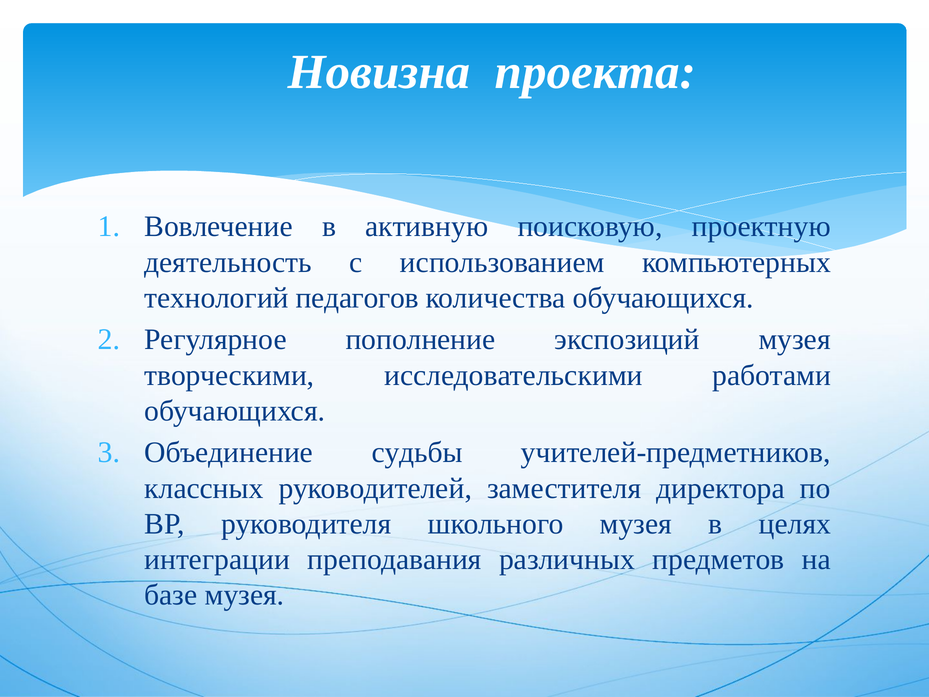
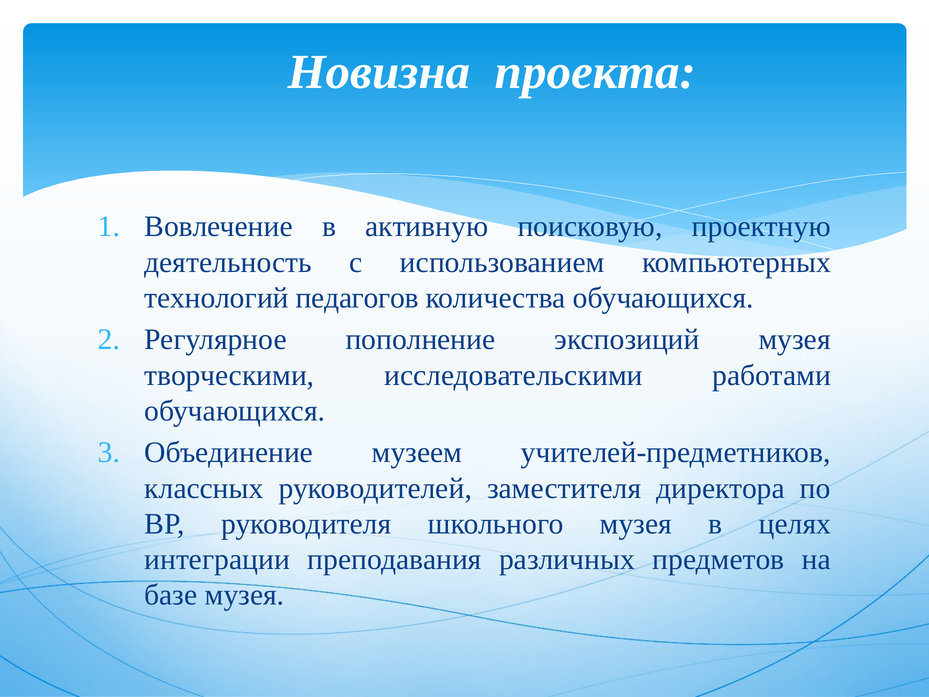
судьбы: судьбы -> музеем
